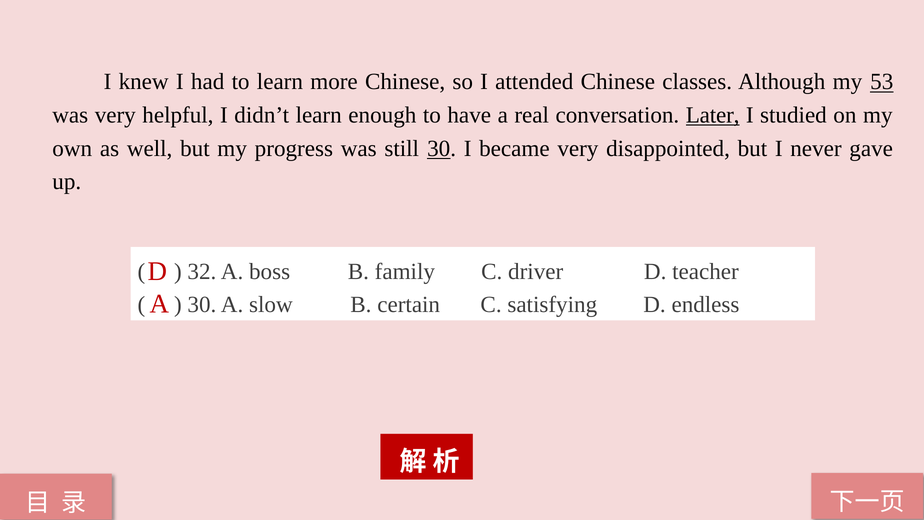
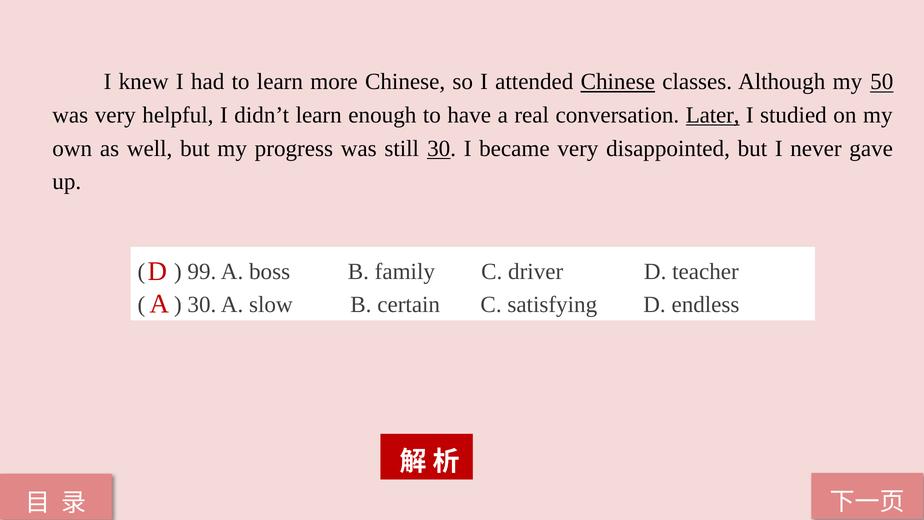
Chinese at (618, 82) underline: none -> present
53: 53 -> 50
32: 32 -> 99
